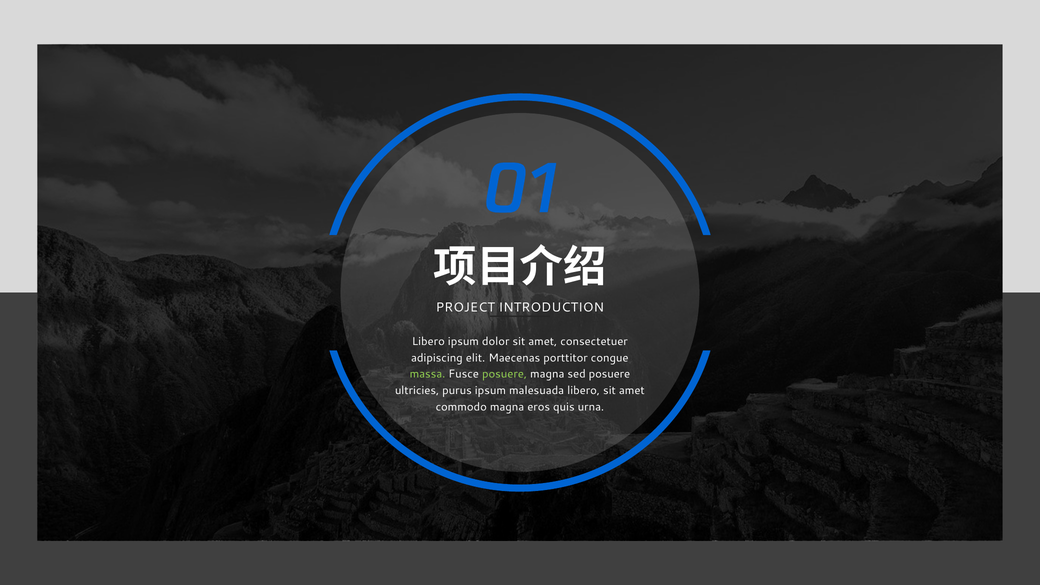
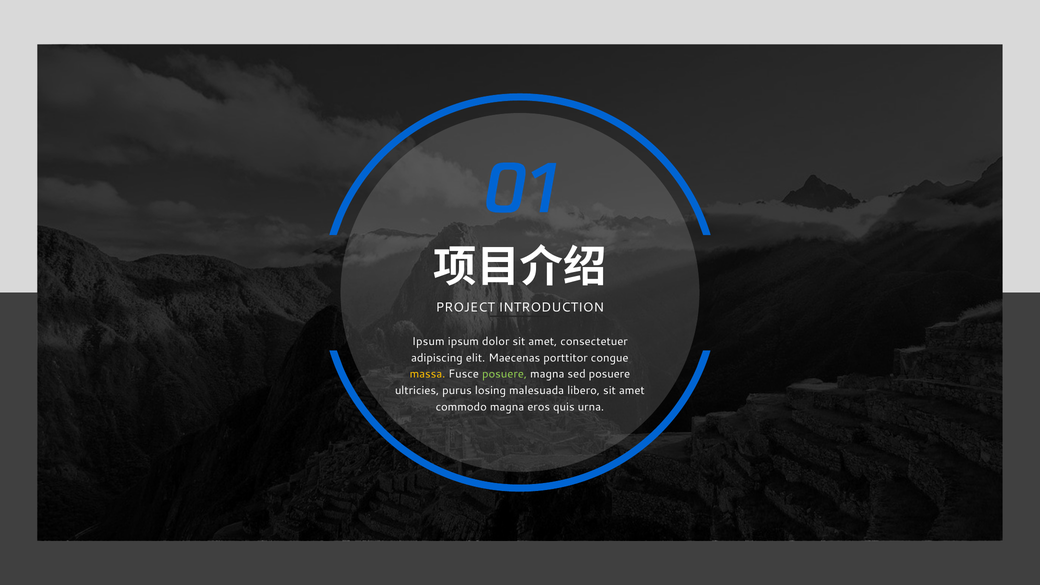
Libero at (428, 342): Libero -> Ipsum
massa colour: light green -> yellow
purus ipsum: ipsum -> losing
